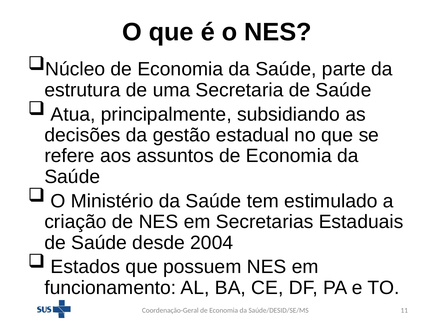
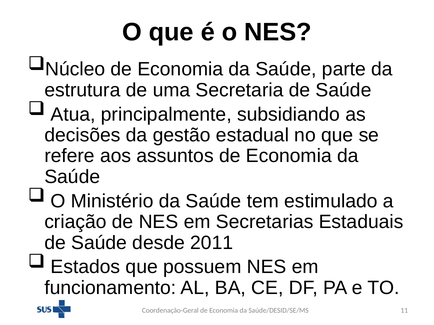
2004: 2004 -> 2011
